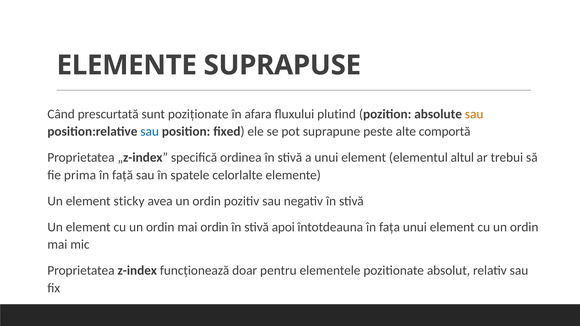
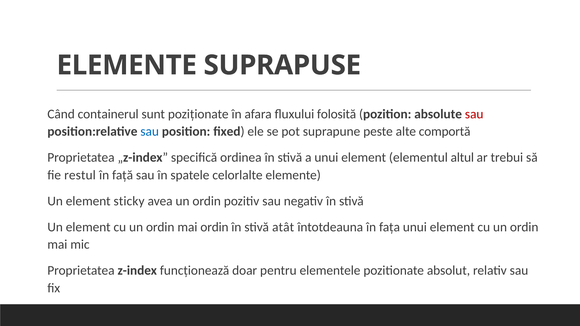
prescurtată: prescurtată -> containerul
plutind: plutind -> folosită
sau at (474, 114) colour: orange -> red
prima: prima -> restul
apoi: apoi -> atât
